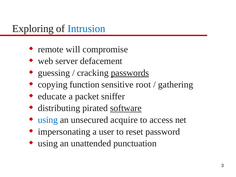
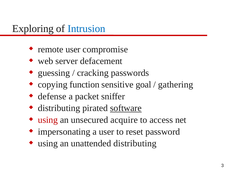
remote will: will -> user
passwords underline: present -> none
root: root -> goal
educate: educate -> defense
using at (48, 120) colour: blue -> red
unattended punctuation: punctuation -> distributing
